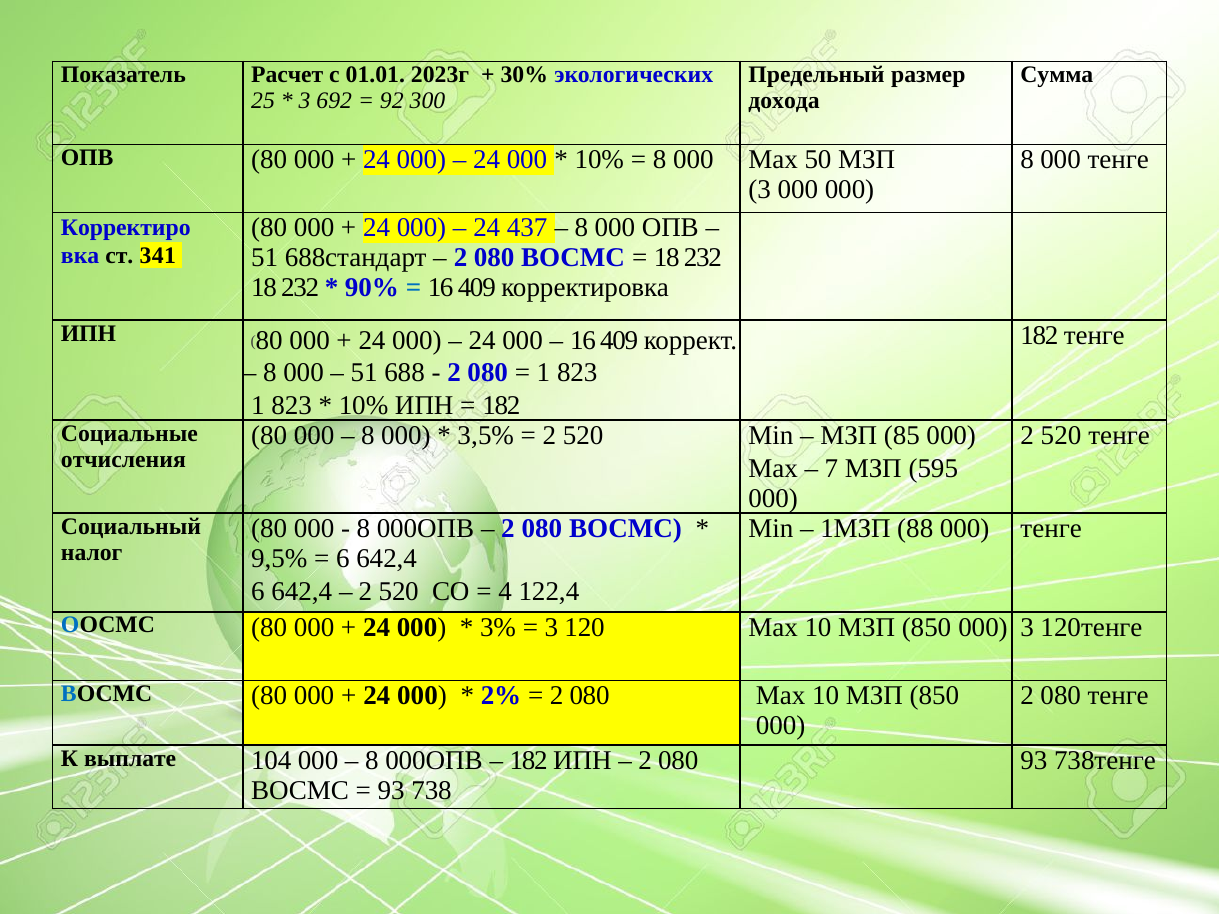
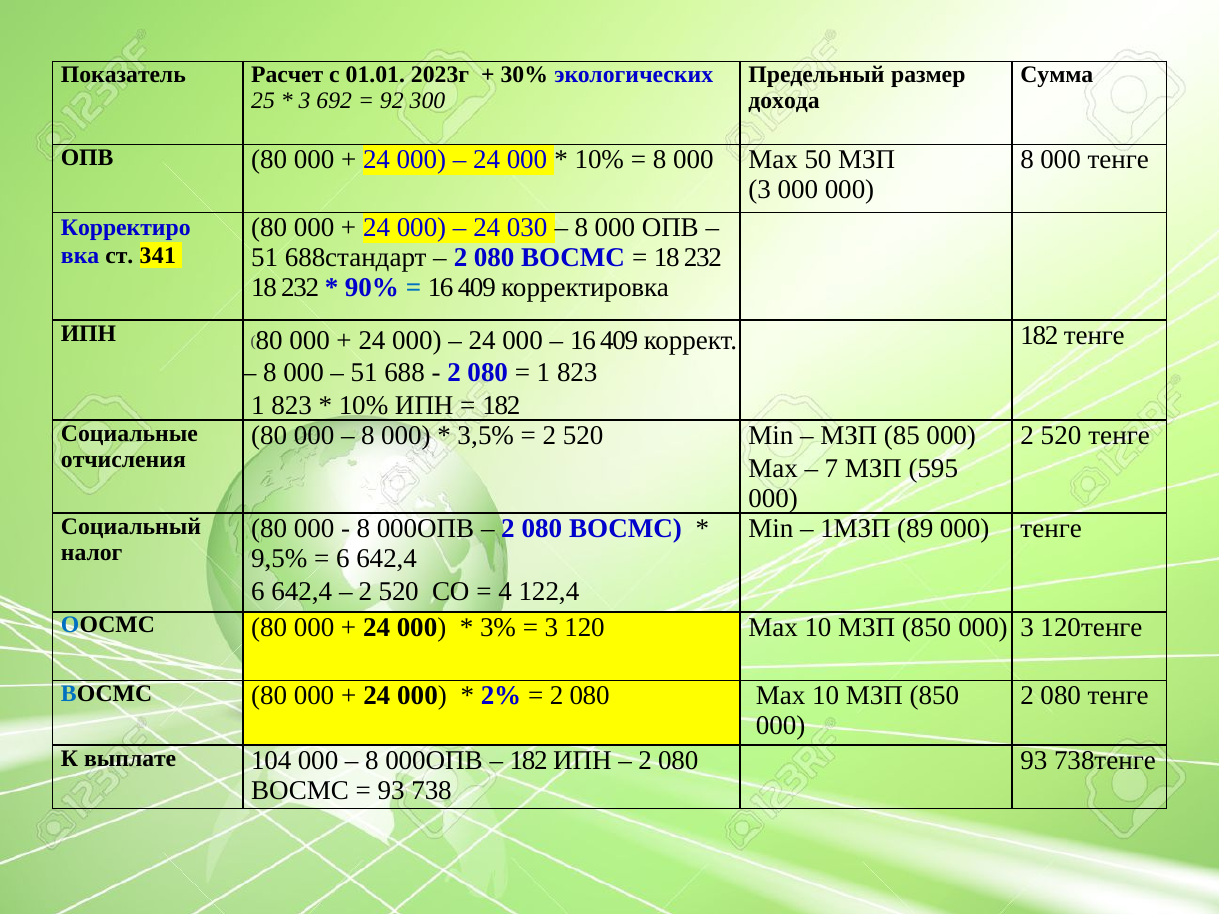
437: 437 -> 030
88: 88 -> 89
